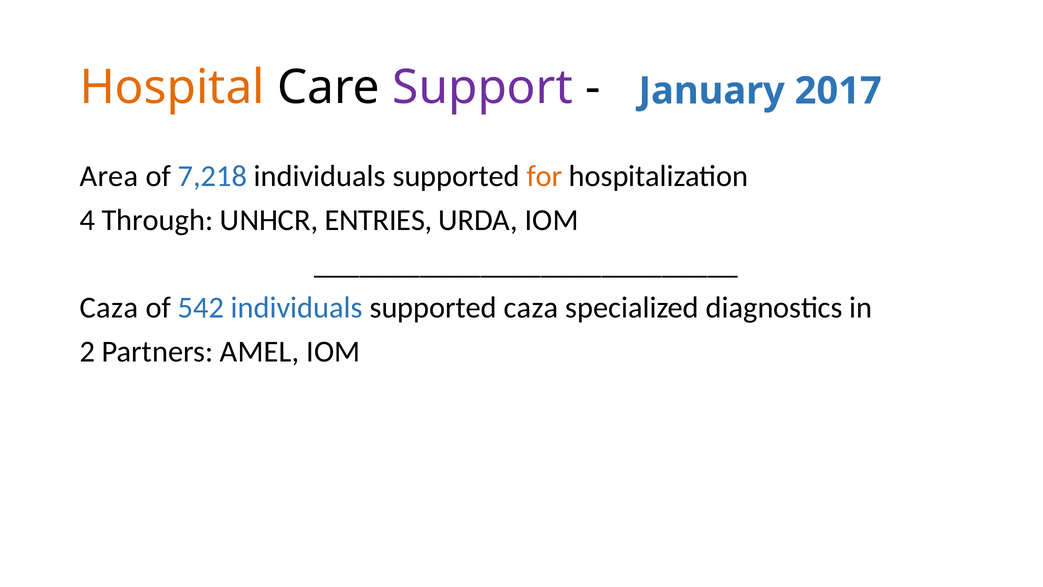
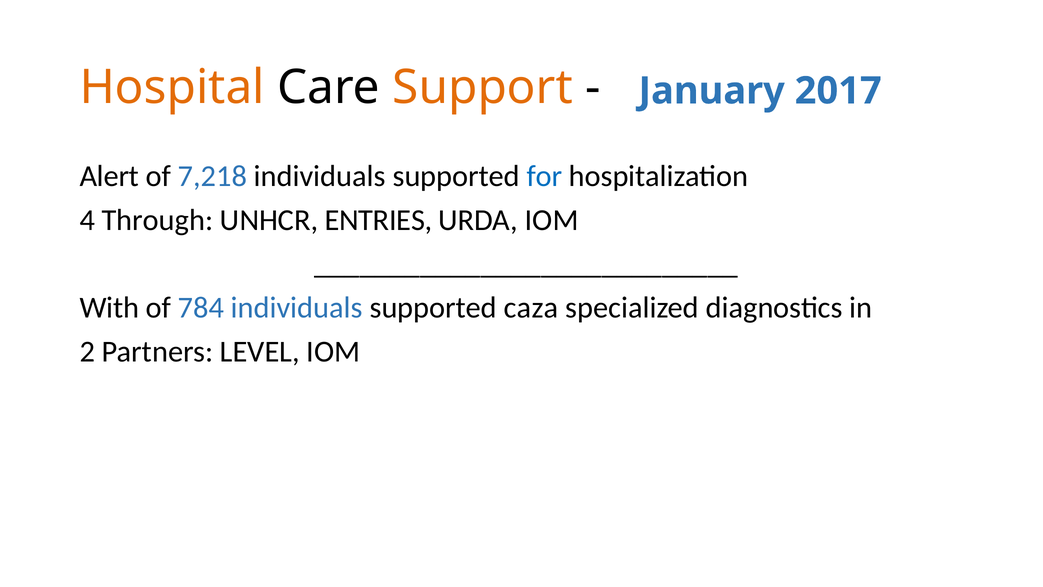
Support colour: purple -> orange
Area: Area -> Alert
for colour: orange -> blue
Caza at (109, 308): Caza -> With
542: 542 -> 784
AMEL: AMEL -> LEVEL
